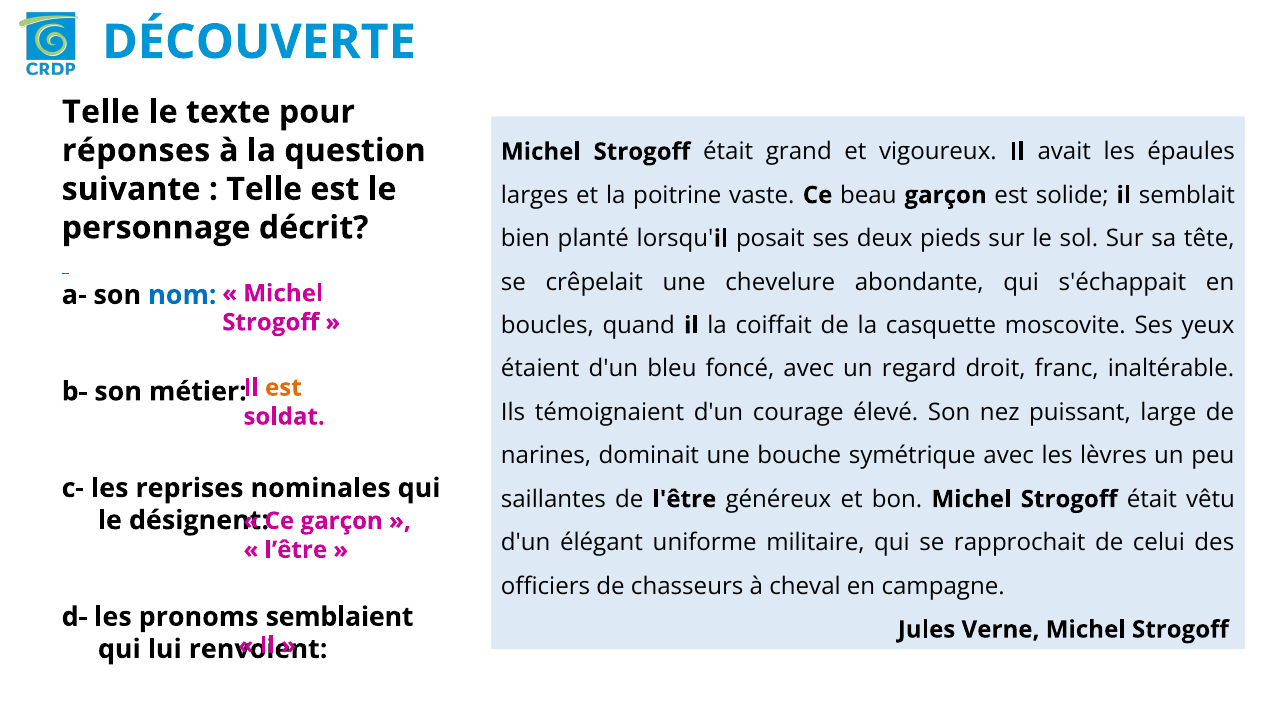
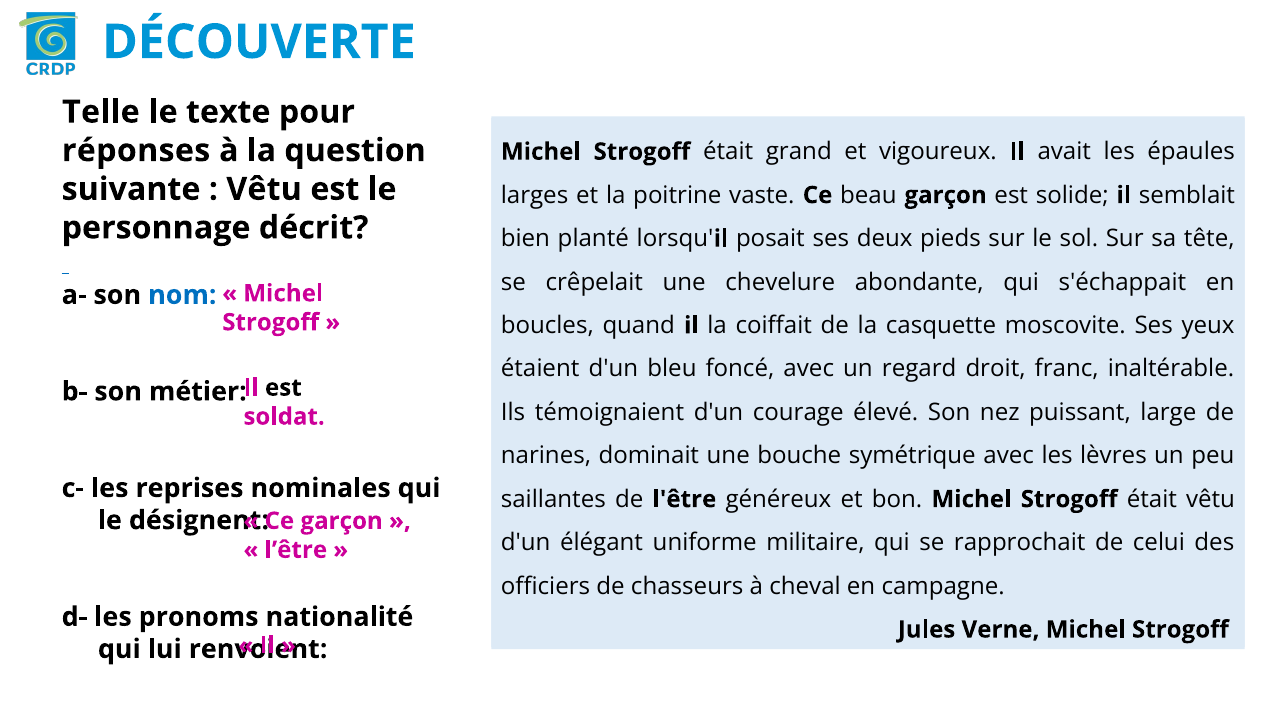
Telle at (264, 189): Telle -> Vêtu
est at (283, 388) colour: orange -> black
semblaient: semblaient -> nationalité
